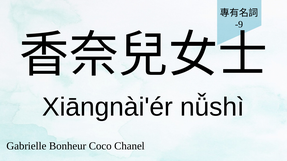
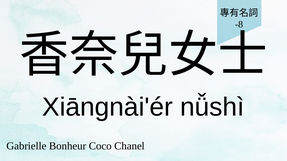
-9: -9 -> -8
